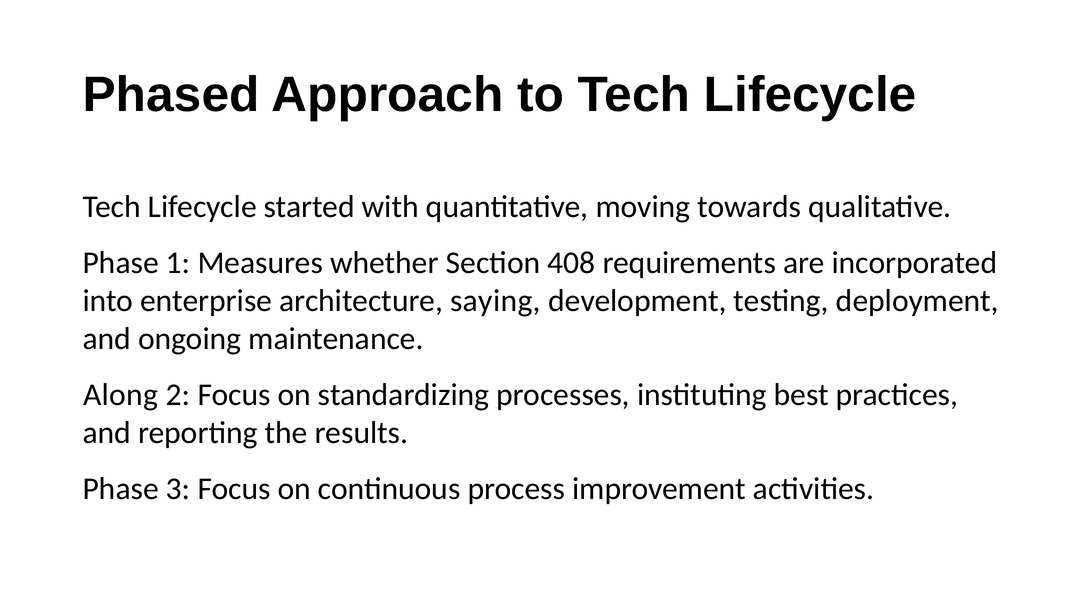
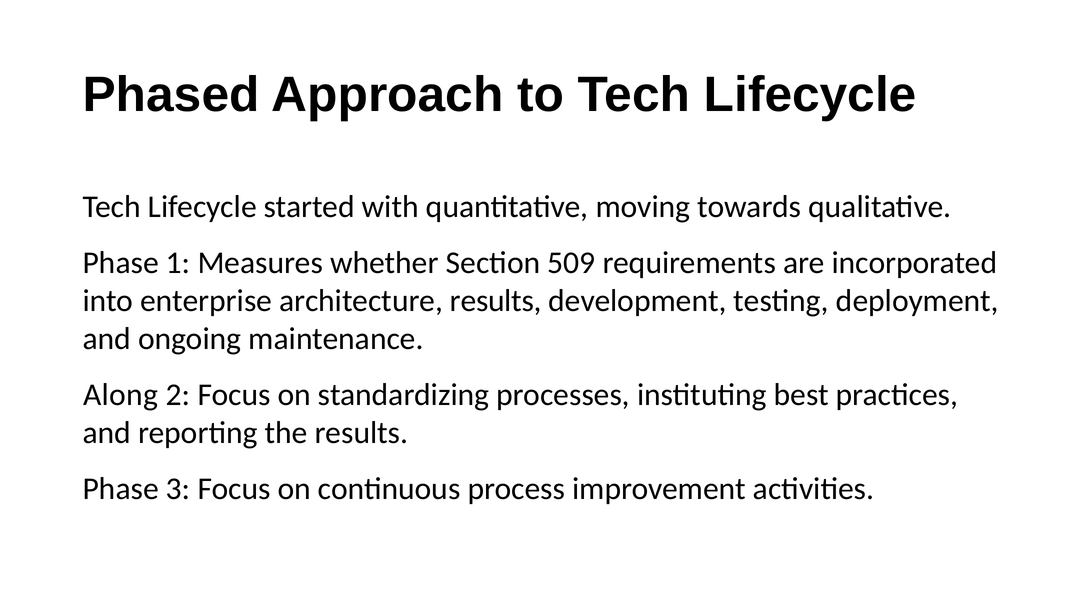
408: 408 -> 509
architecture saying: saying -> results
